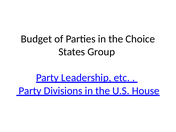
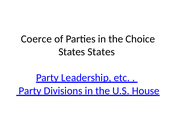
Budget: Budget -> Coerce
States Group: Group -> States
